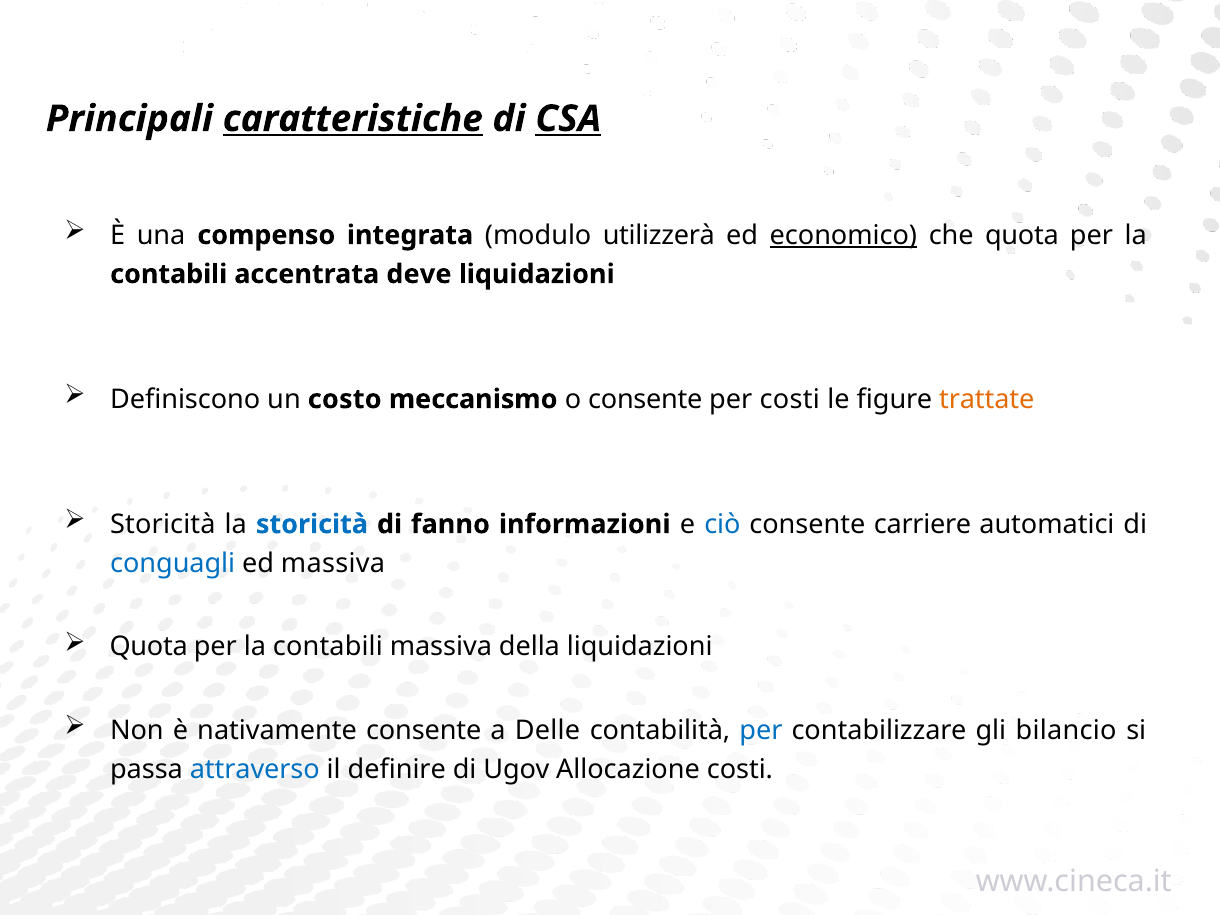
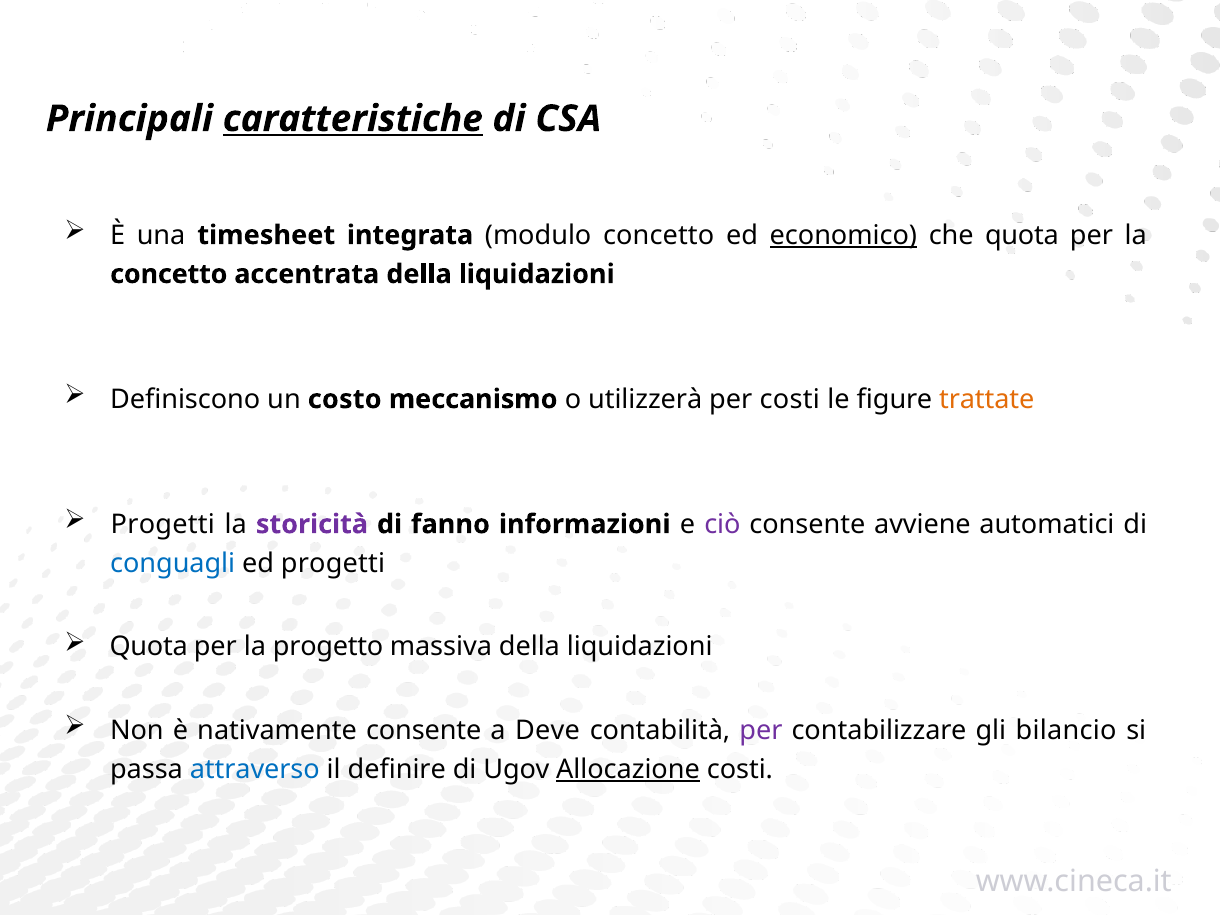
CSA underline: present -> none
compenso: compenso -> timesheet
modulo utilizzerà: utilizzerà -> concetto
contabili at (169, 274): contabili -> concetto
accentrata deve: deve -> della
o consente: consente -> utilizzerà
Storicità at (163, 524): Storicità -> Progetti
storicità at (312, 524) colour: blue -> purple
ciò colour: blue -> purple
carriere: carriere -> avviene
ed massiva: massiva -> progetti
contabili at (328, 647): contabili -> progetto
Delle: Delle -> Deve
per at (761, 730) colour: blue -> purple
Allocazione underline: none -> present
